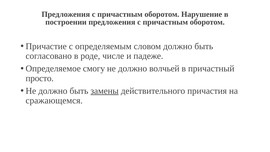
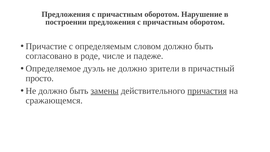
смогу: смогу -> дуэль
волчьей: волчьей -> зрители
причастия underline: none -> present
